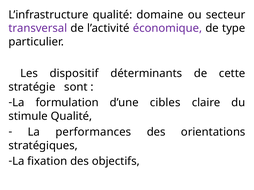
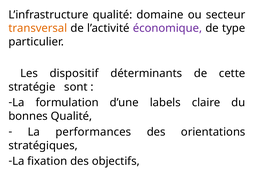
transversal colour: purple -> orange
cibles: cibles -> labels
stimule: stimule -> bonnes
